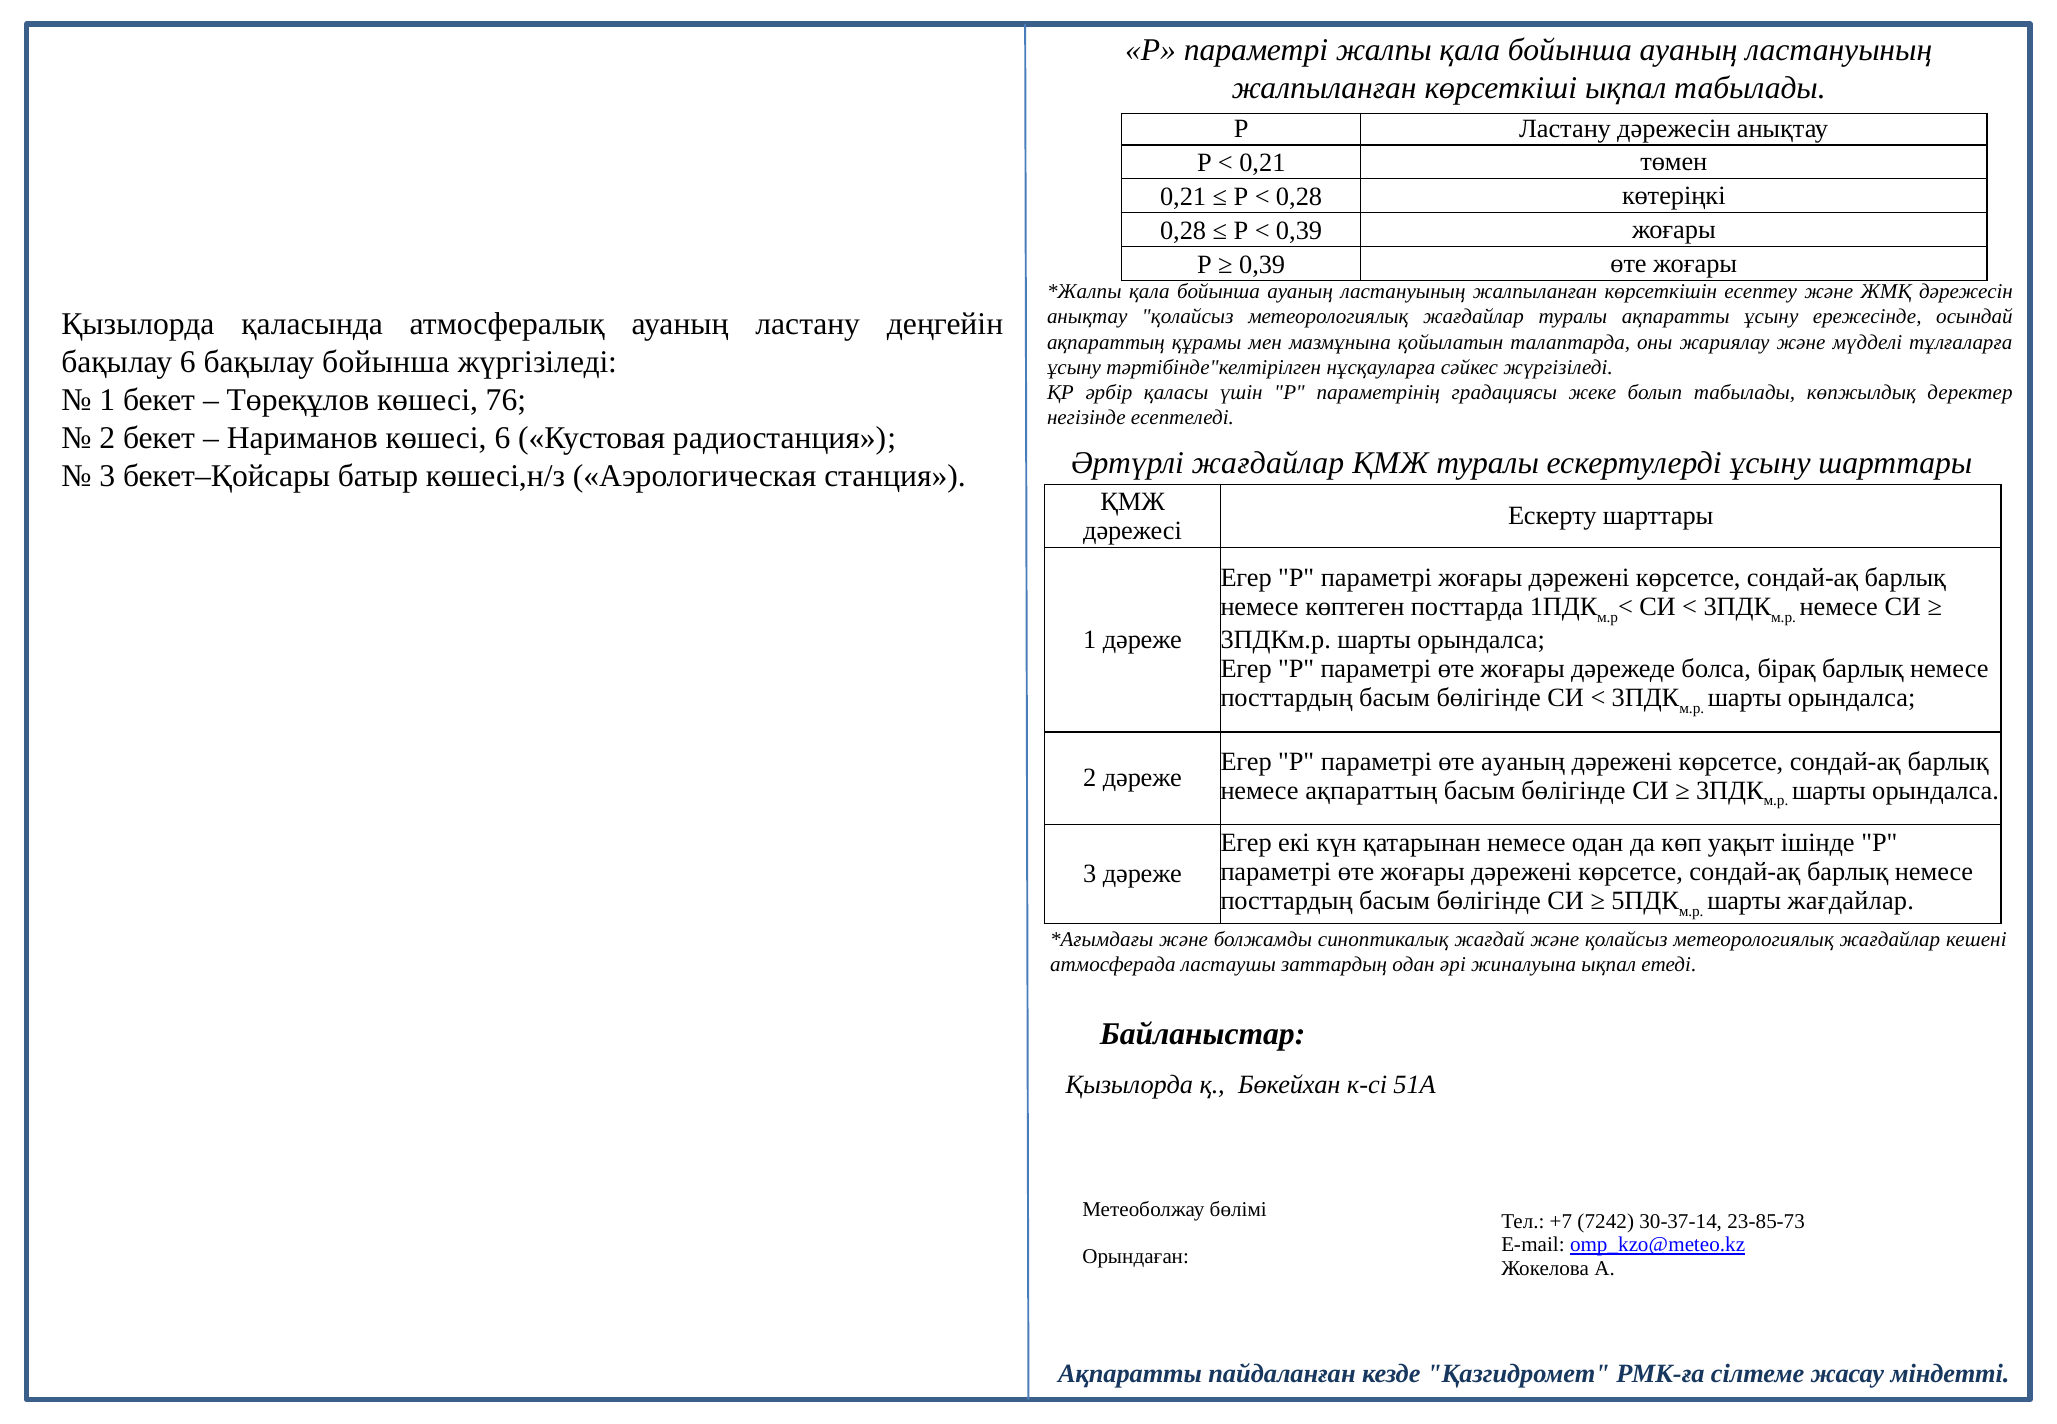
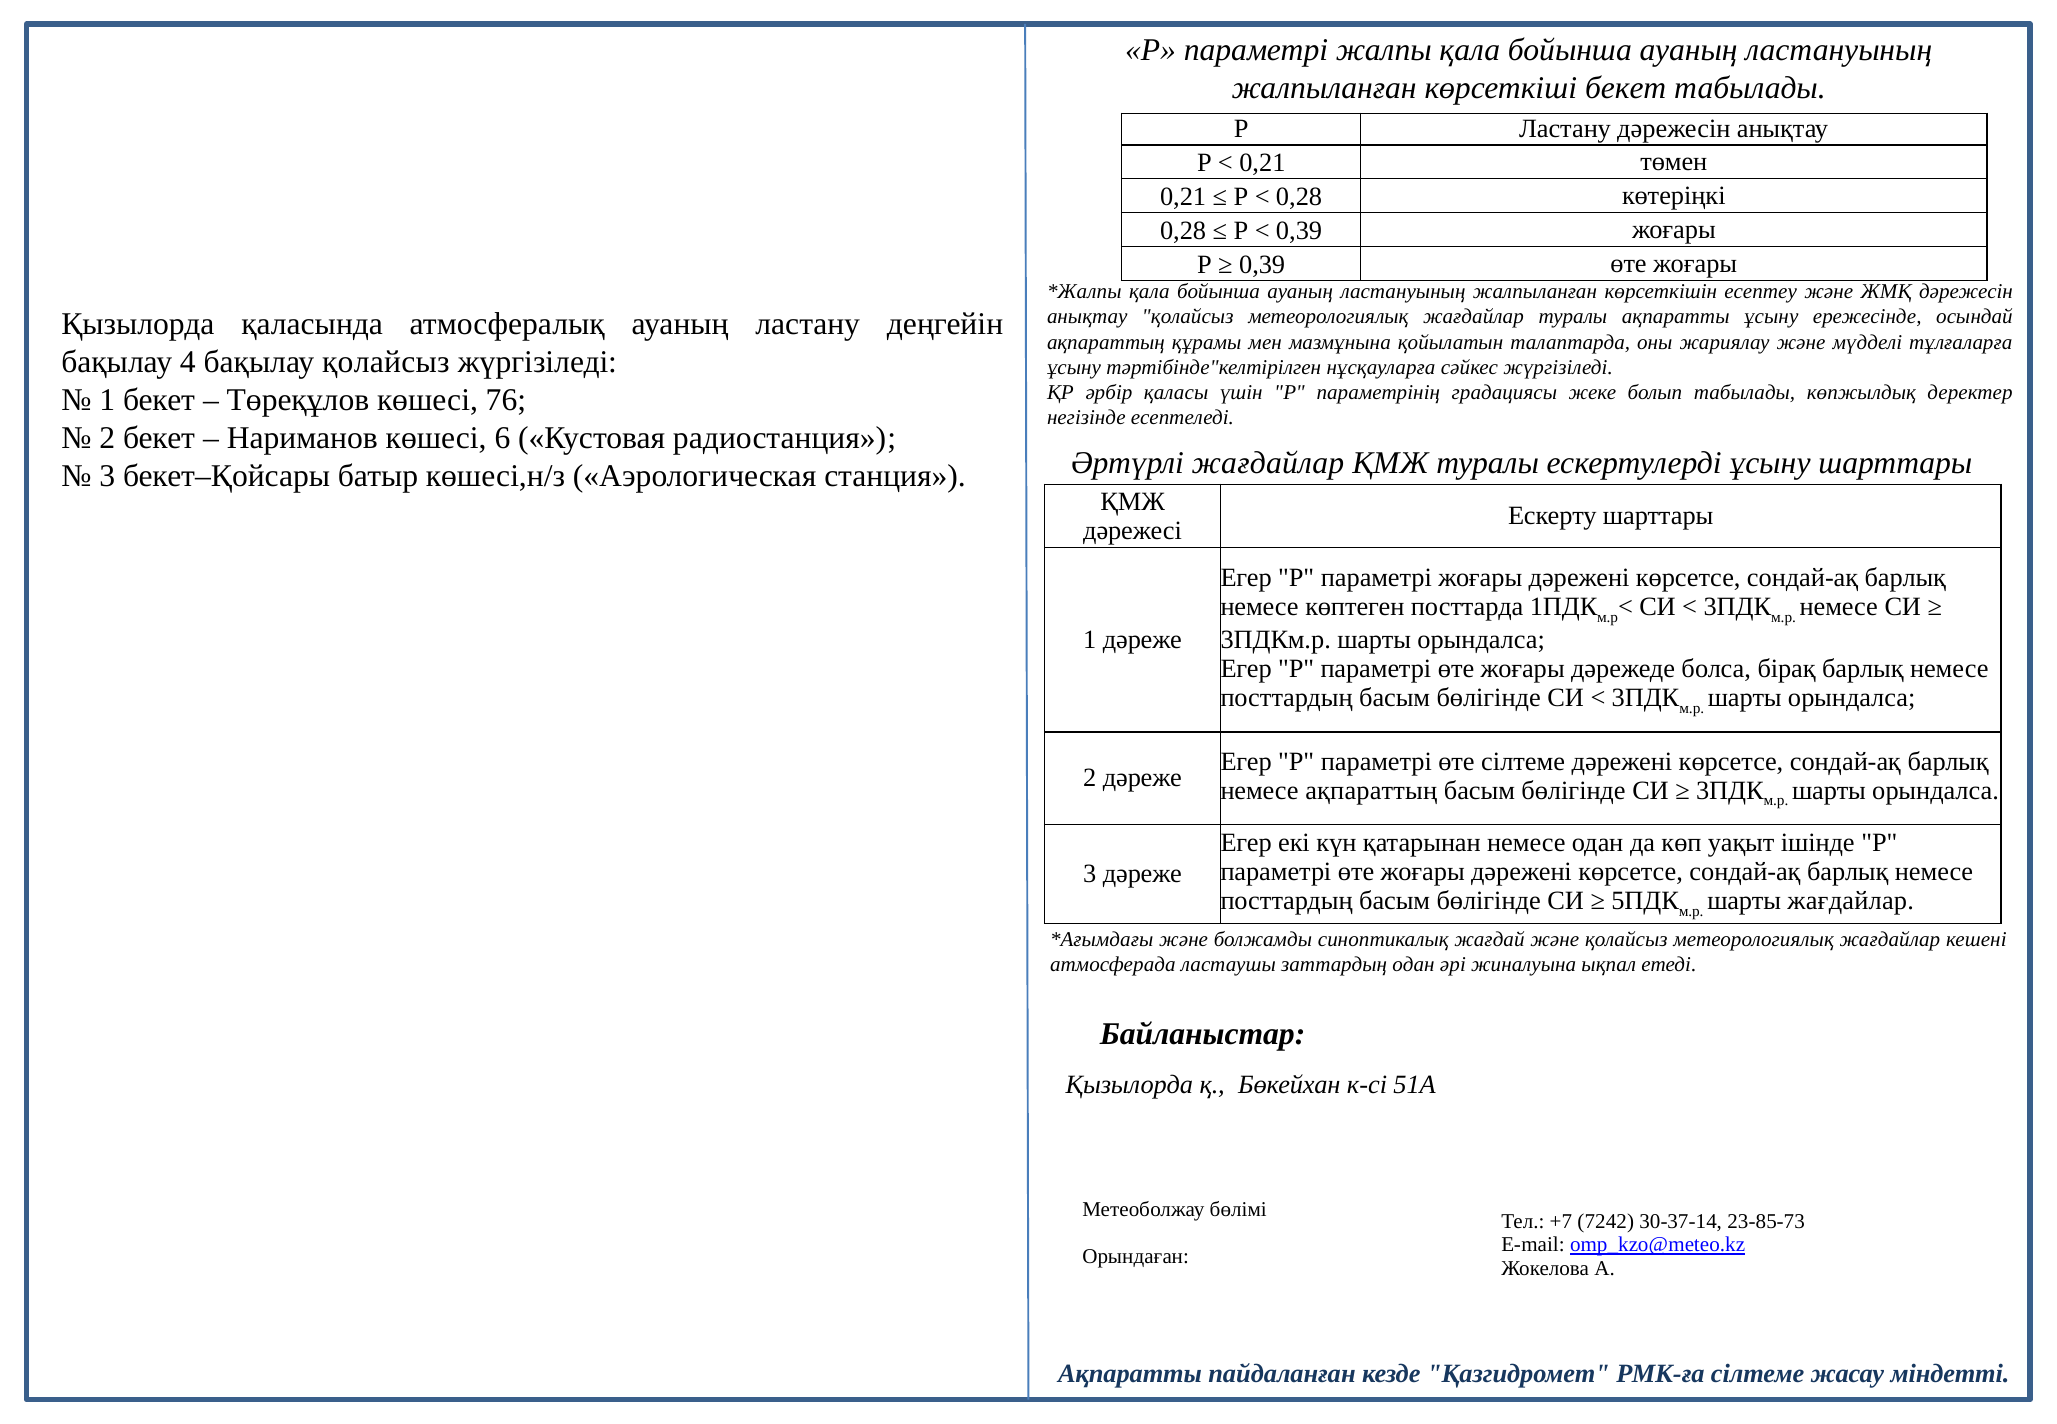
көрсеткіші ықпал: ықпал -> бекет
бақылау 6: 6 -> 4
бақылау бойынша: бойынша -> қолайсыз
өте ауаның: ауаның -> сілтеме
